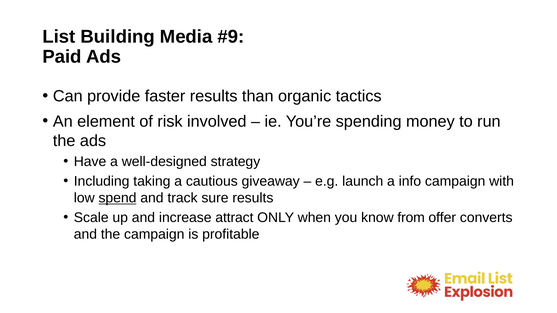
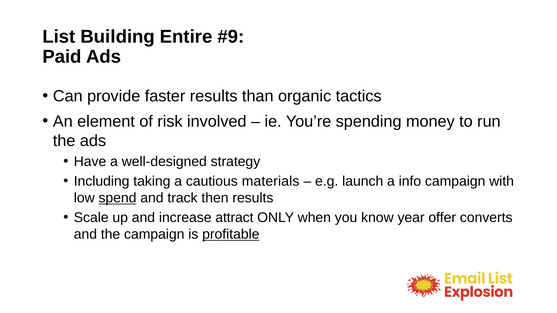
Media: Media -> Entire
giveaway: giveaway -> materials
sure: sure -> then
from: from -> year
profitable underline: none -> present
